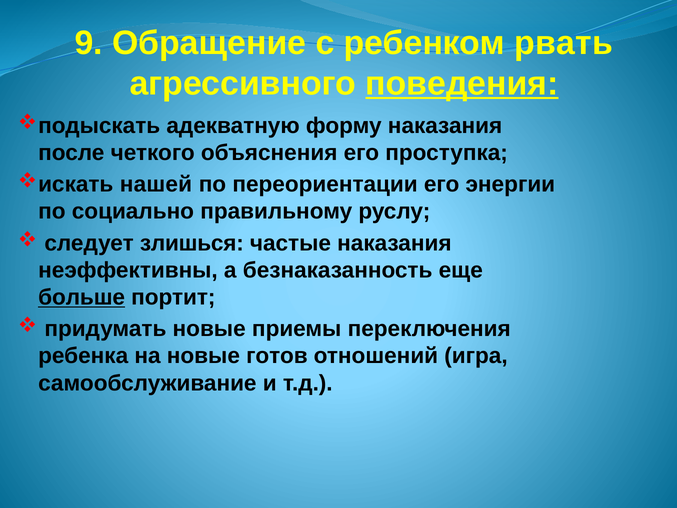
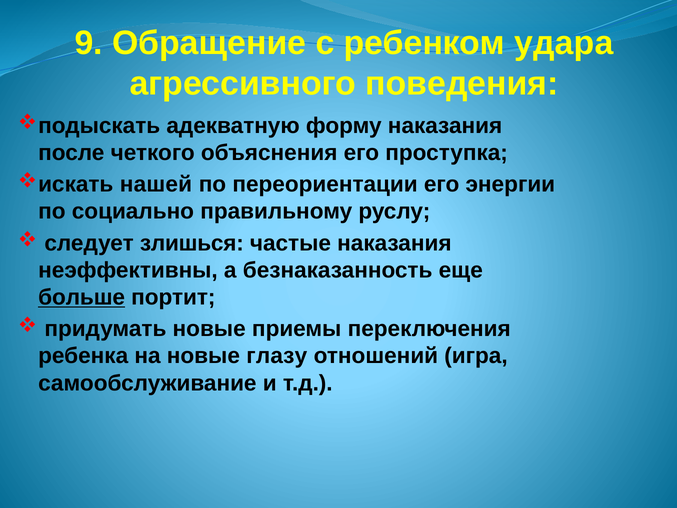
рвать: рвать -> удара
поведения underline: present -> none
готов: готов -> глазу
